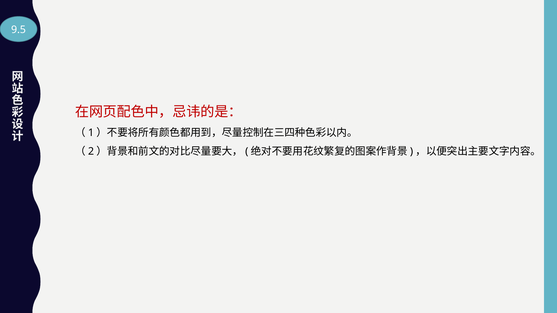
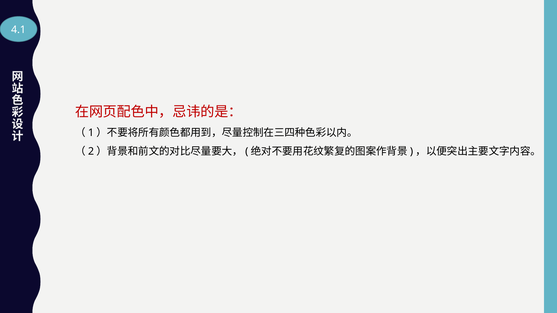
9.5: 9.5 -> 4.1
